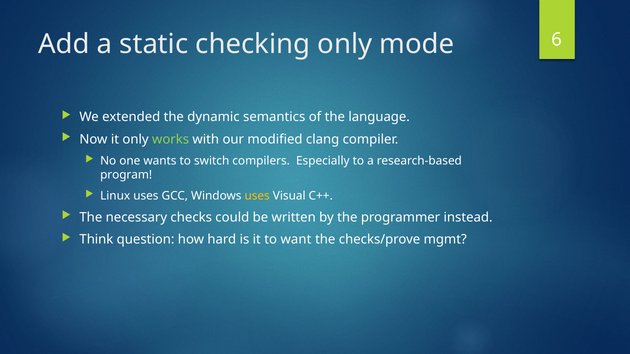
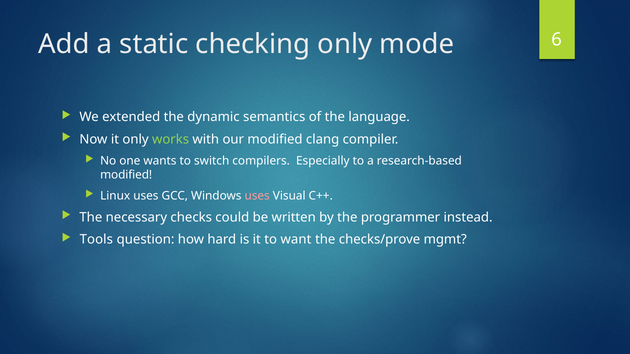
program at (126, 175): program -> modified
uses at (257, 196) colour: yellow -> pink
Think: Think -> Tools
